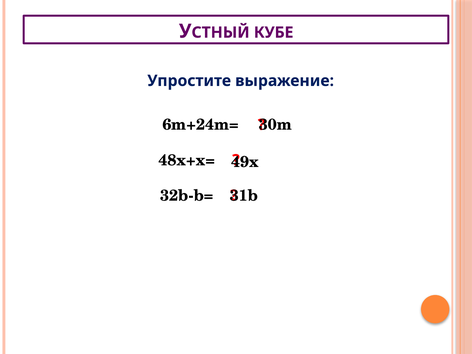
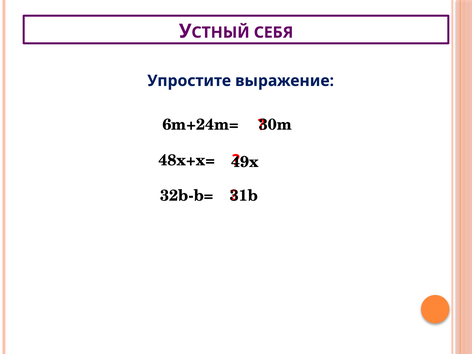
КУБЕ: КУБЕ -> СЕБЯ
